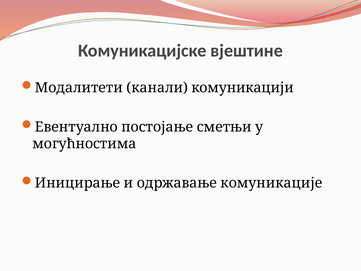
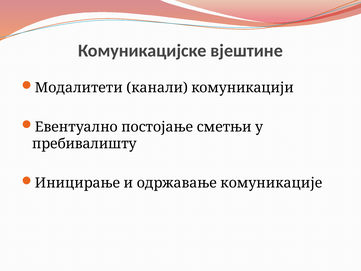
могућностима: могућностима -> пребивалишту
